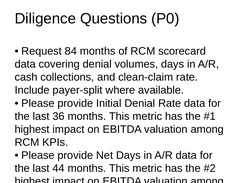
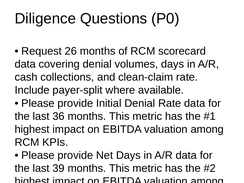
84: 84 -> 26
44: 44 -> 39
